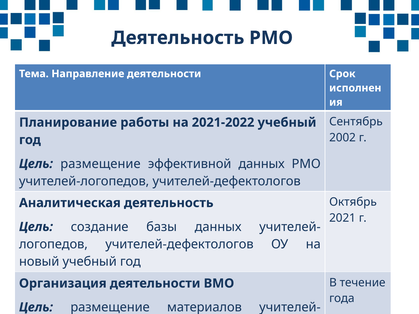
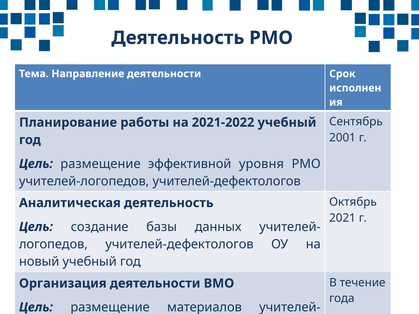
2002: 2002 -> 2001
эффективной данных: данных -> уровня
